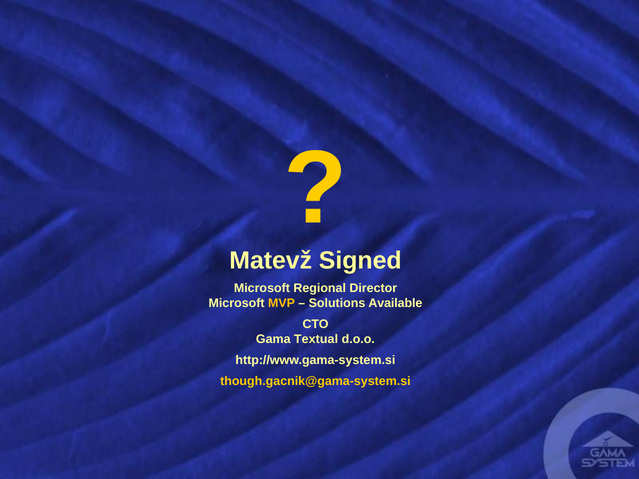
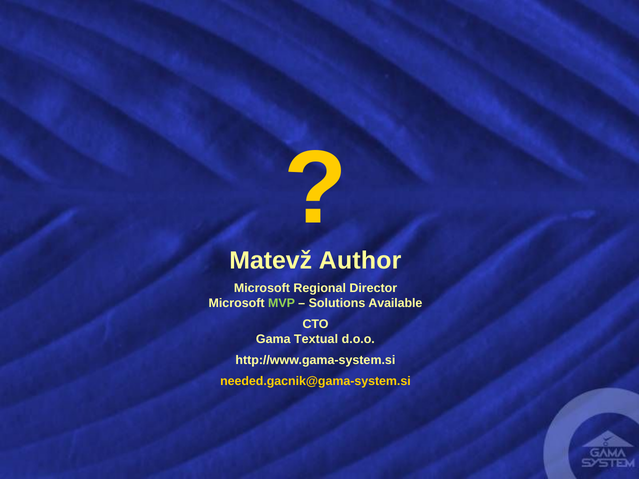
Signed: Signed -> Author
MVP colour: yellow -> light green
though.gacnik@gama-system.si: though.gacnik@gama-system.si -> needed.gacnik@gama-system.si
